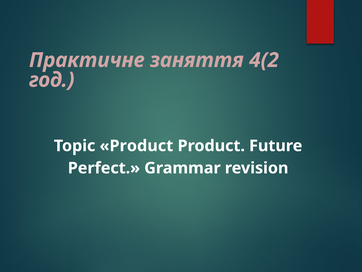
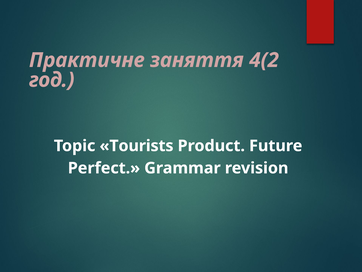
Topic Product: Product -> Tourists
